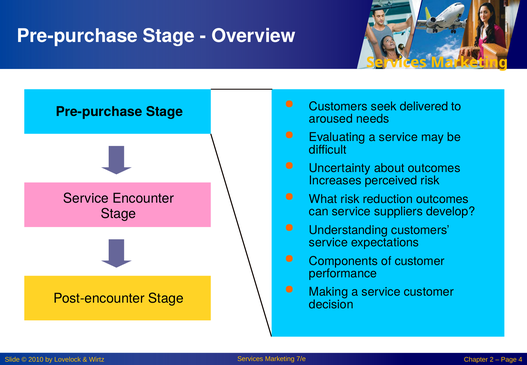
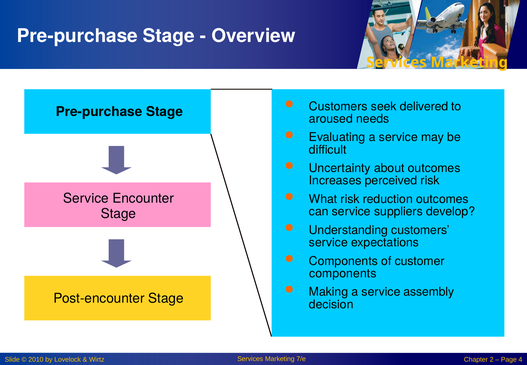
performance at (343, 273): performance -> components
service customer: customer -> assembly
